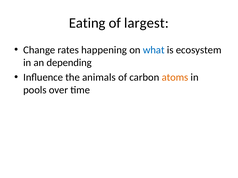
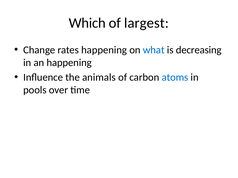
Eating: Eating -> Which
ecosystem: ecosystem -> decreasing
an depending: depending -> happening
atoms colour: orange -> blue
